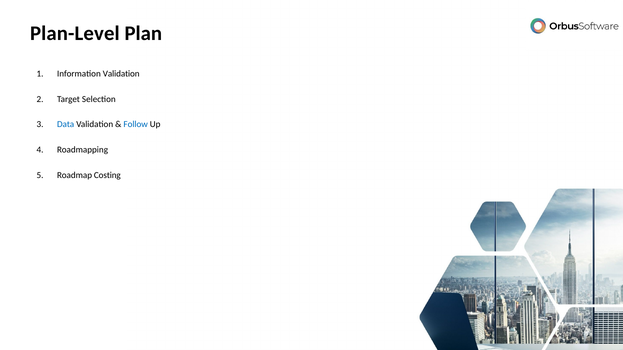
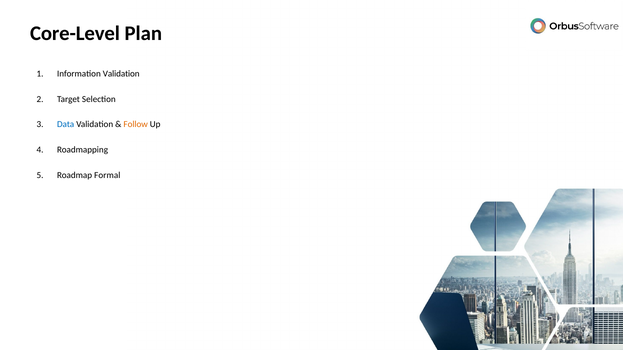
Plan-Level: Plan-Level -> Core-Level
Follow colour: blue -> orange
Costing: Costing -> Formal
